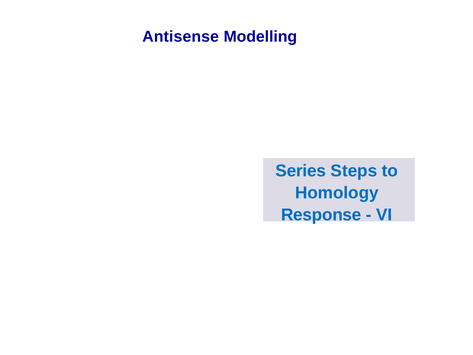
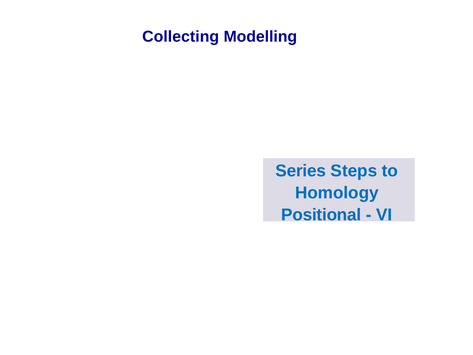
Antisense: Antisense -> Collecting
Response: Response -> Positional
